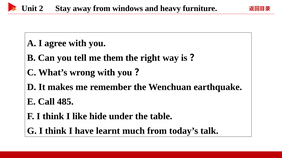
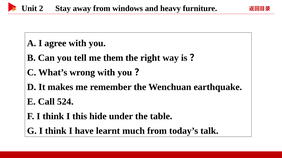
485: 485 -> 524
like: like -> this
